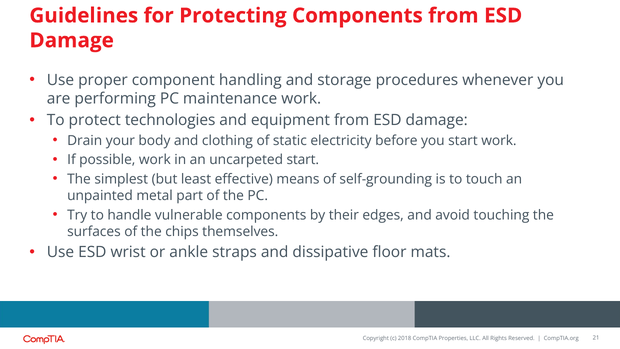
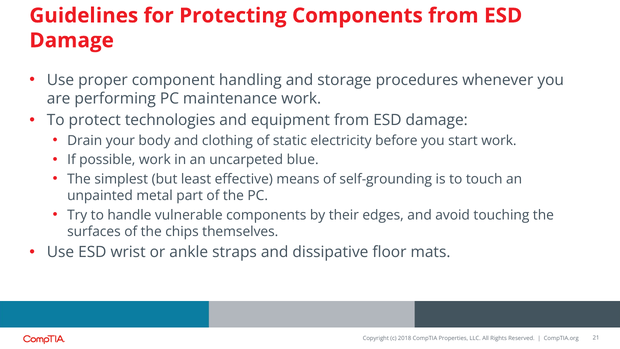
uncarpeted start: start -> blue
